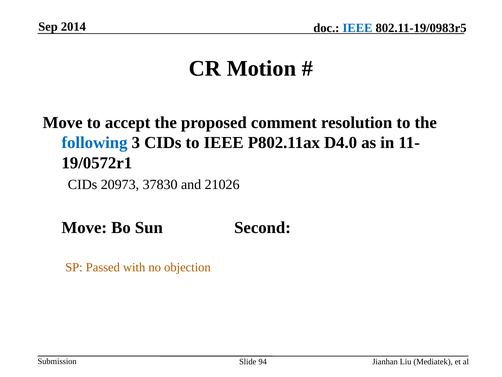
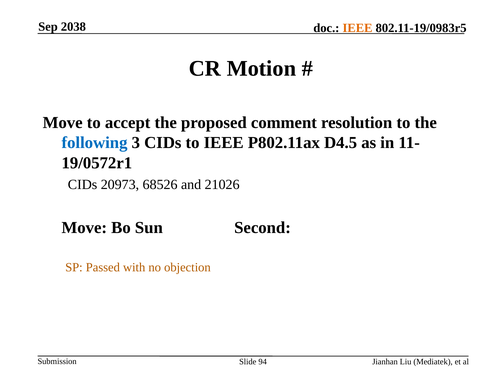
2014: 2014 -> 2038
IEEE at (358, 28) colour: blue -> orange
D4.0: D4.0 -> D4.5
37830: 37830 -> 68526
